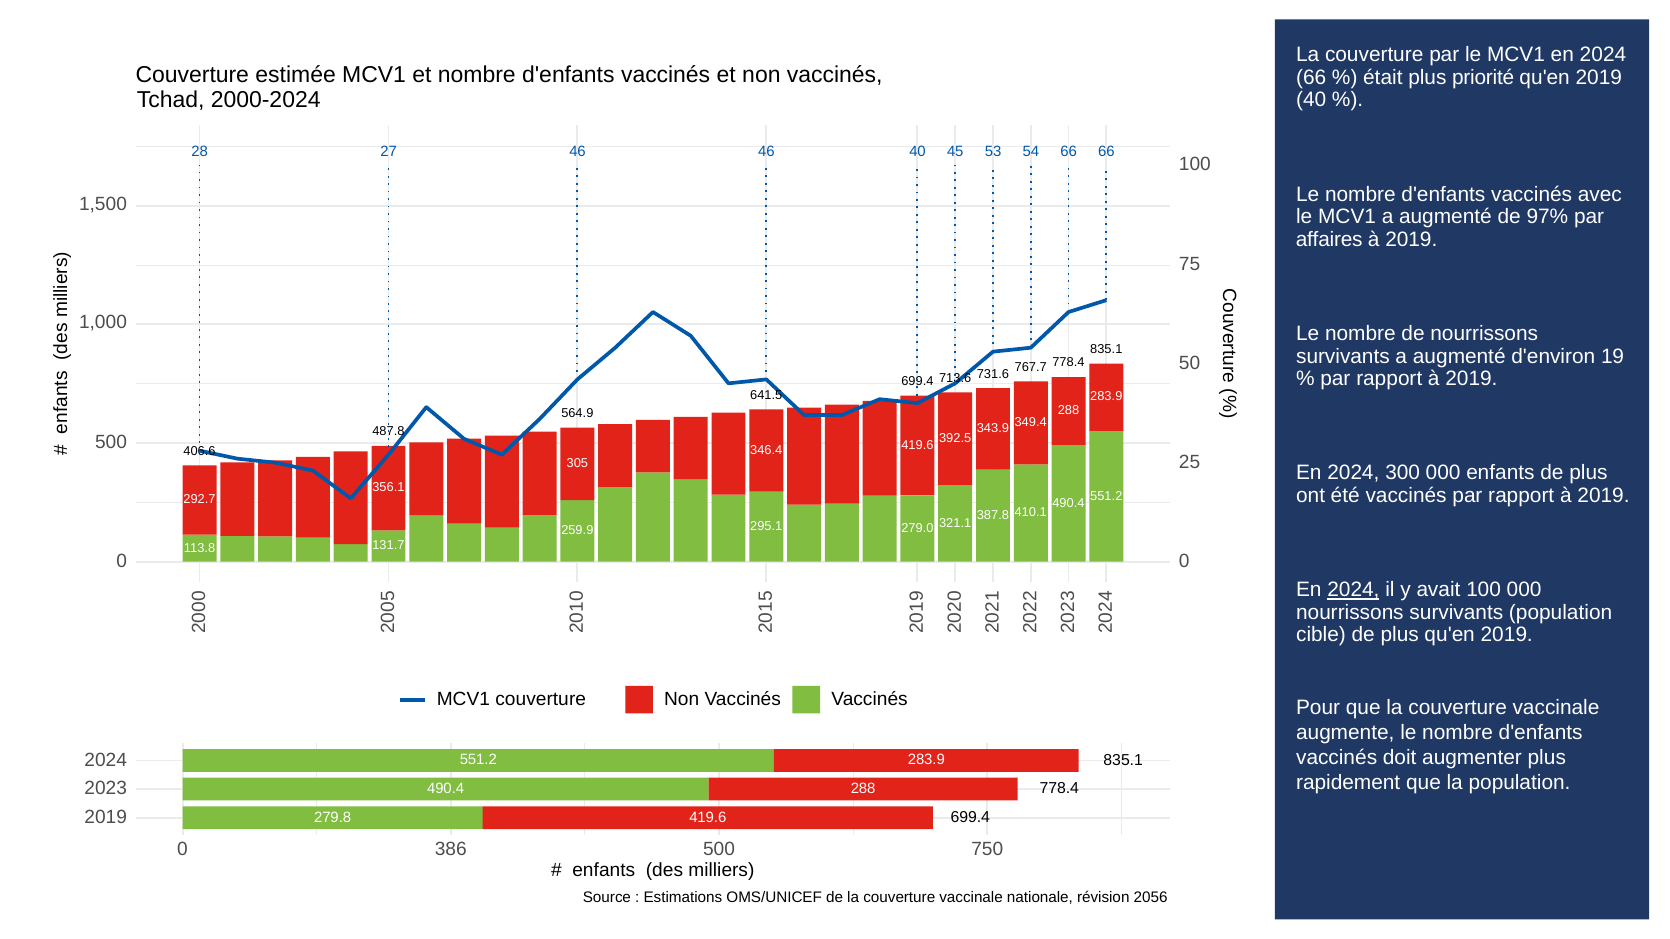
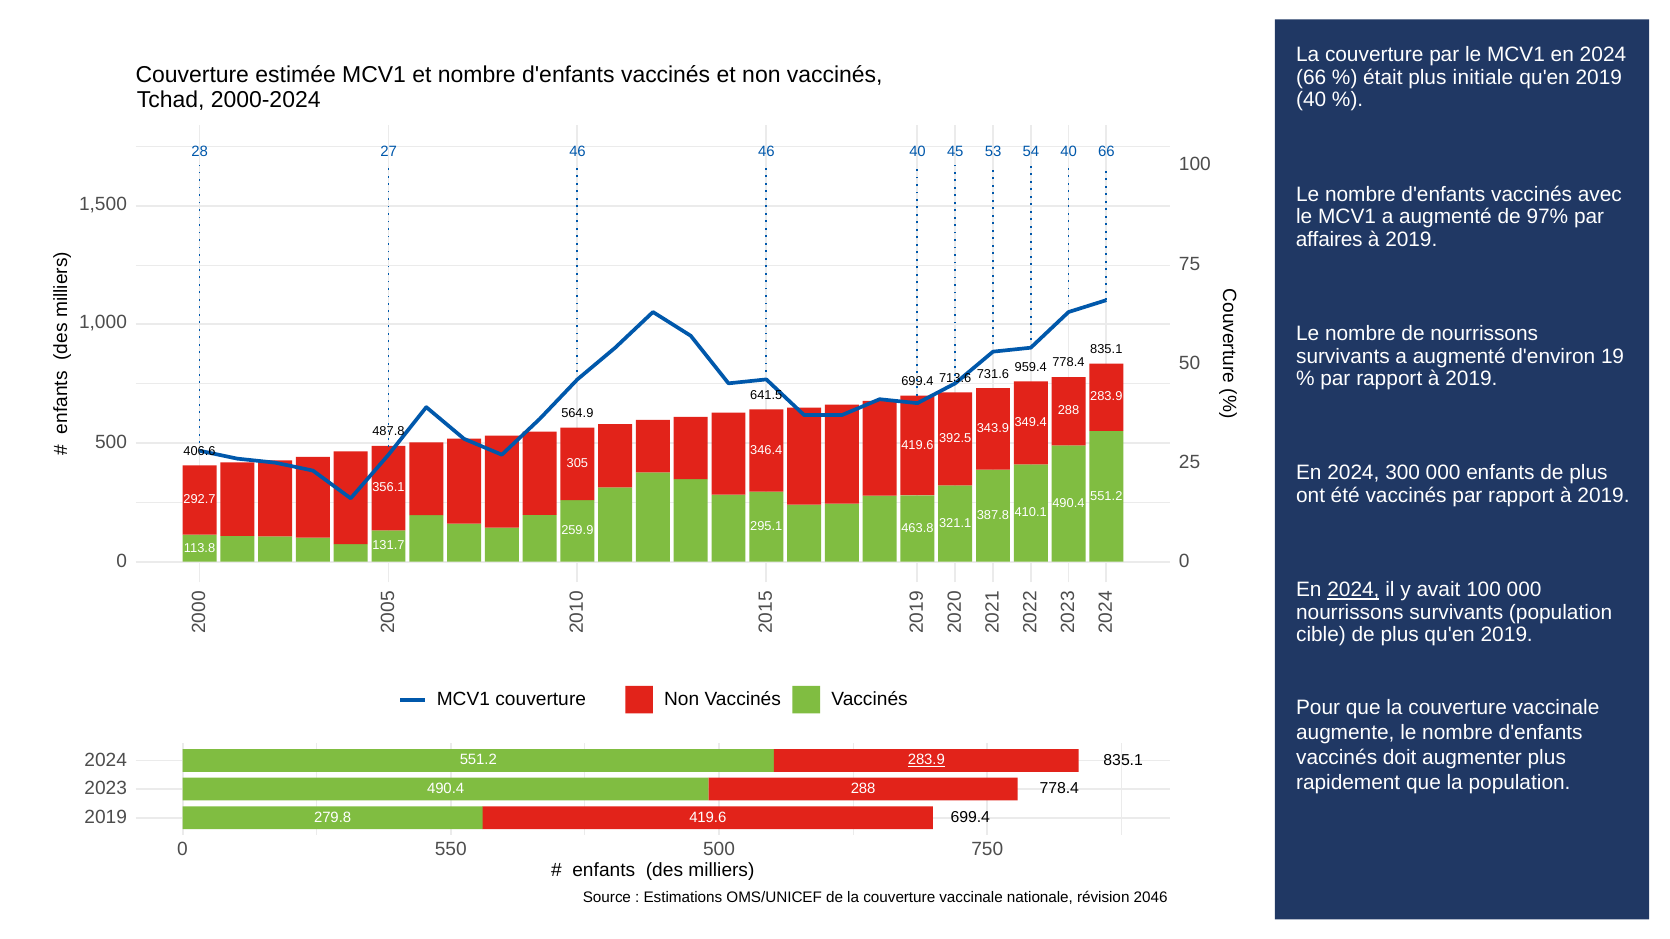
priorité: priorité -> initiale
54 66: 66 -> 40
767.7: 767.7 -> 959.4
279.0: 279.0 -> 463.8
283.9 at (926, 760) underline: none -> present
386: 386 -> 550
2056: 2056 -> 2046
